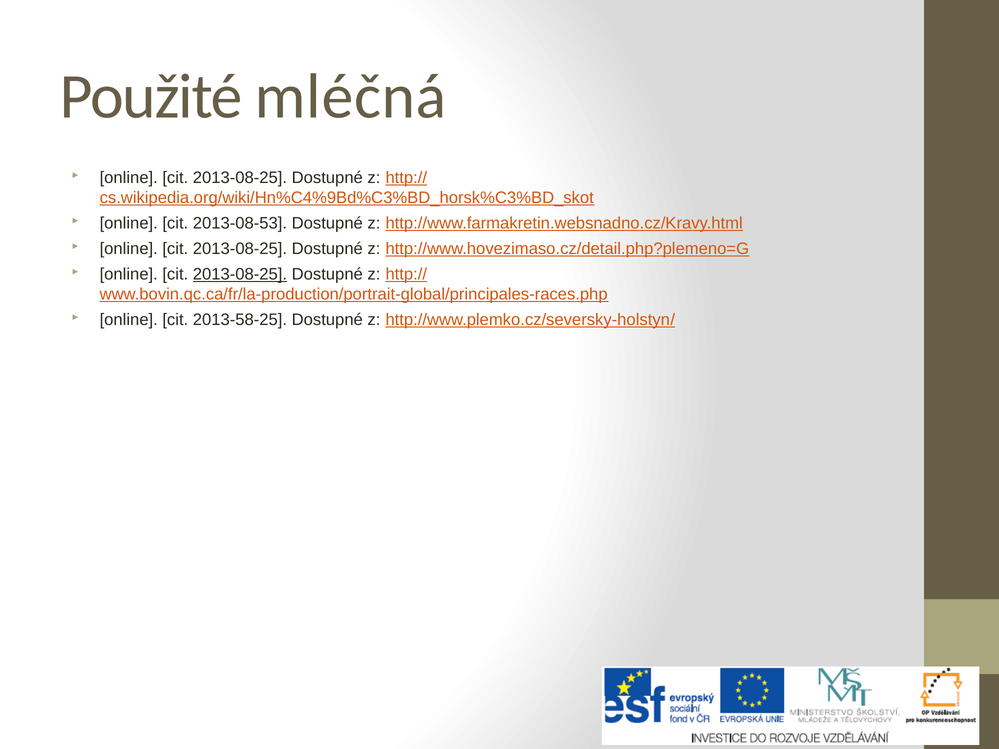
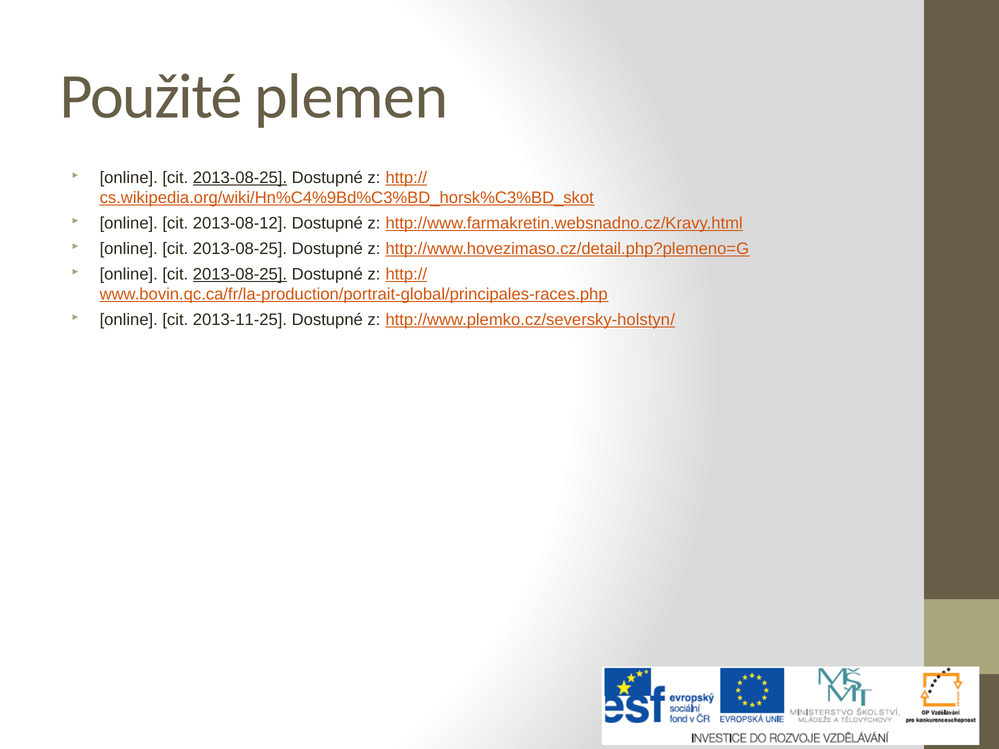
mléčná: mléčná -> plemen
2013-08-25 at (240, 178) underline: none -> present
2013-08-53: 2013-08-53 -> 2013-08-12
2013-58-25: 2013-58-25 -> 2013-11-25
